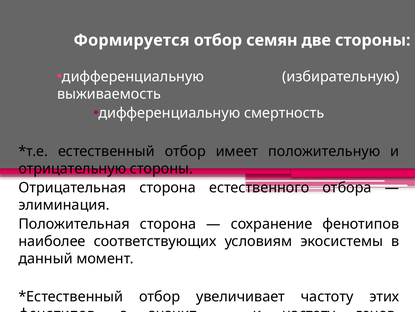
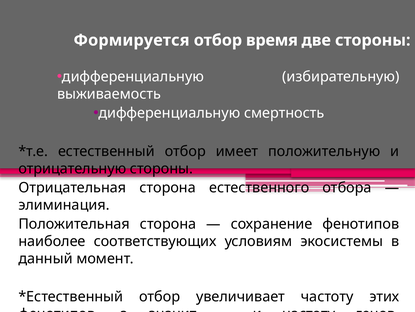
семян: семян -> время
